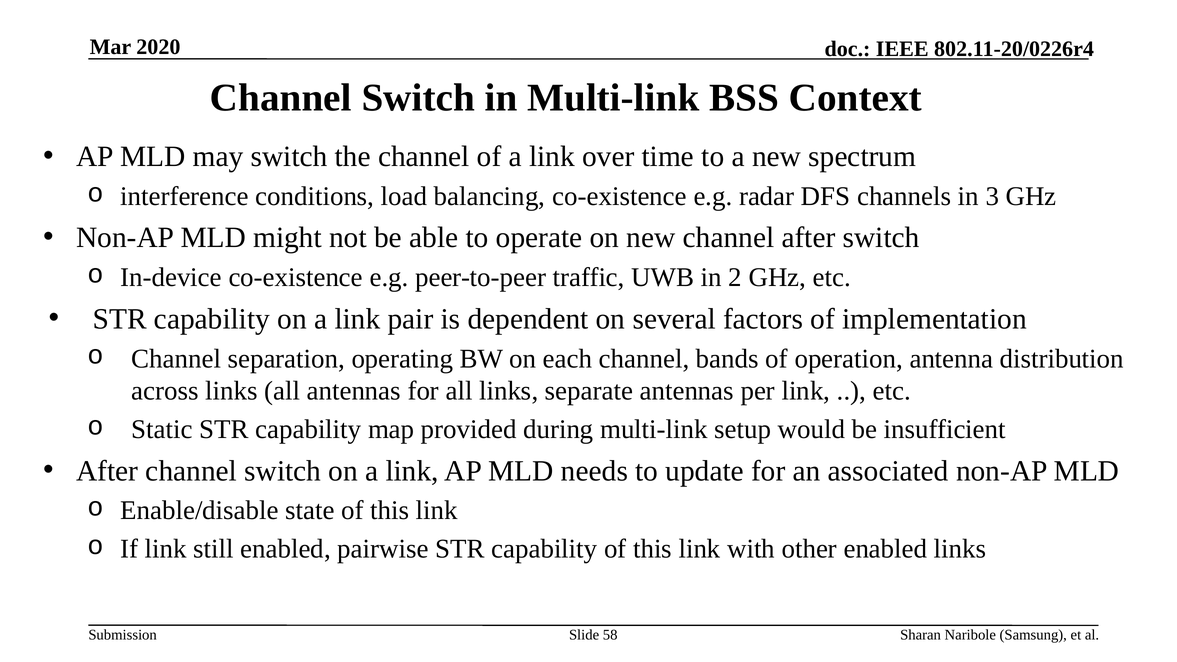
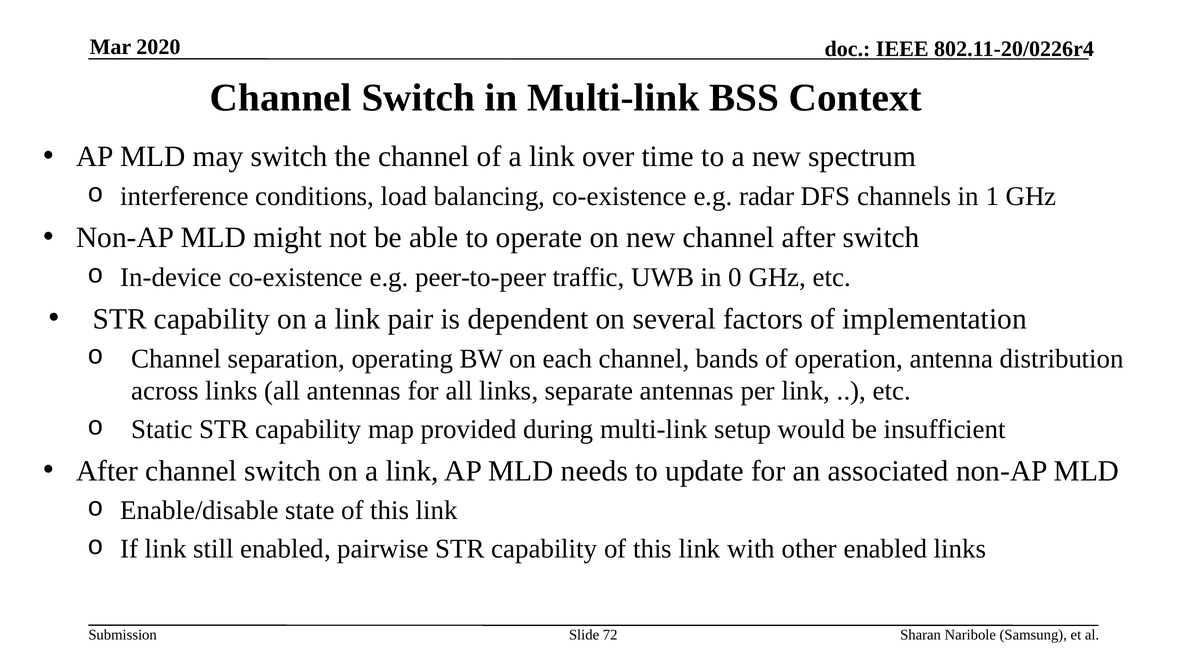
3: 3 -> 1
2: 2 -> 0
58: 58 -> 72
